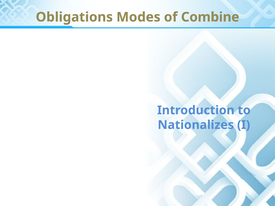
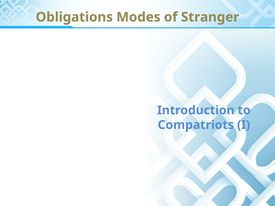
Combine: Combine -> Stranger
Nationalizes: Nationalizes -> Compatriots
